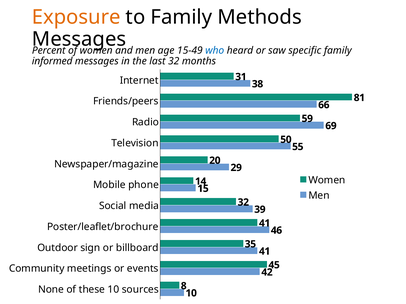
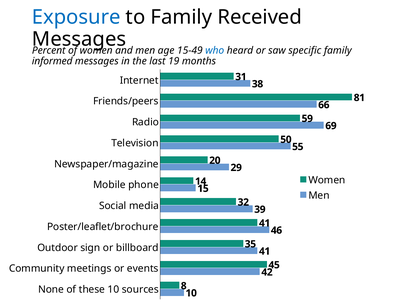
Exposure colour: orange -> blue
Methods: Methods -> Received
last 32: 32 -> 19
